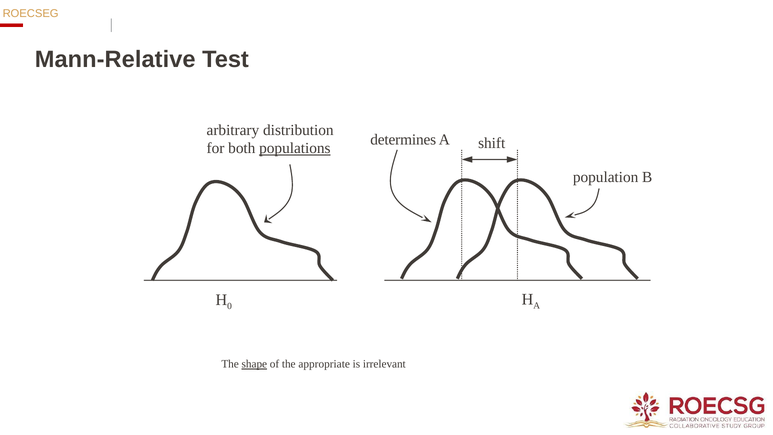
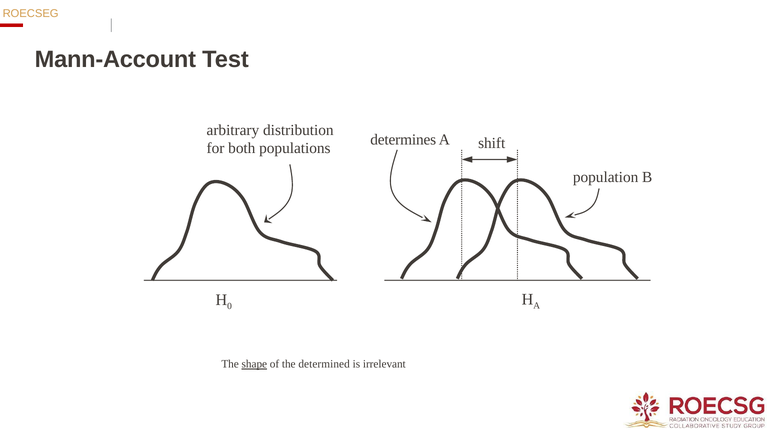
Mann-Relative: Mann-Relative -> Mann-Account
populations underline: present -> none
appropriate: appropriate -> determined
